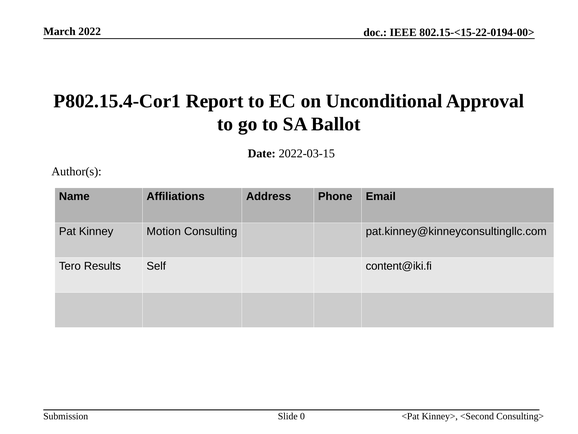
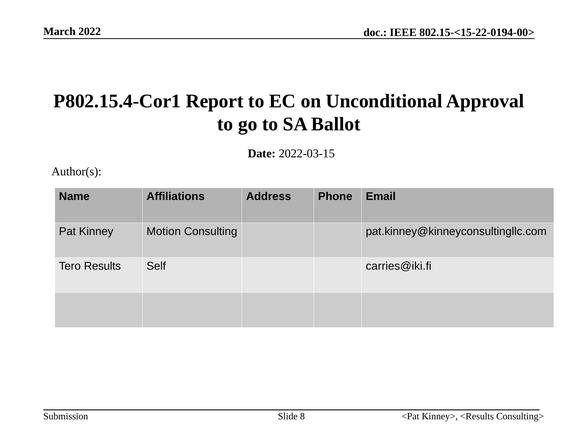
content@iki.fi: content@iki.fi -> carries@iki.fi
<Second: <Second -> <Results
0: 0 -> 8
